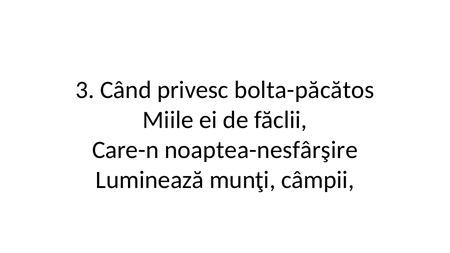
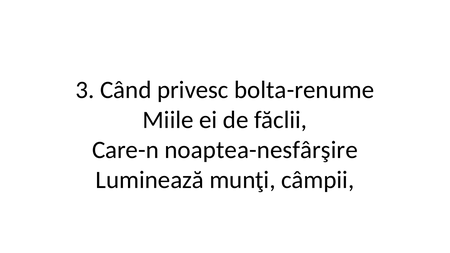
bolta-păcătos: bolta-păcătos -> bolta-renume
